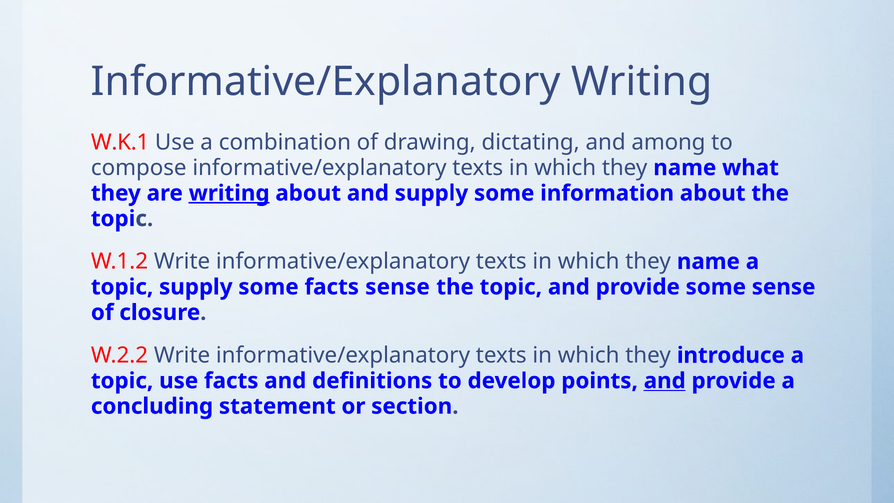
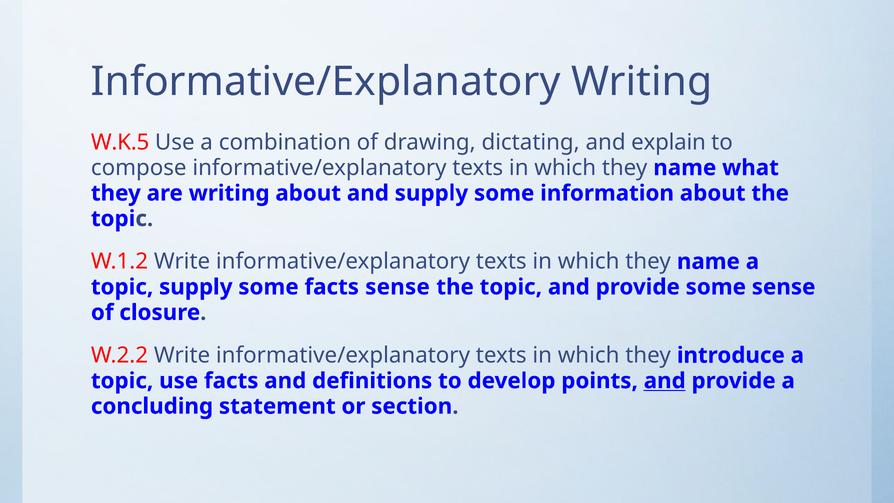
W.K.1: W.K.1 -> W.K.5
among: among -> explain
writing at (229, 193) underline: present -> none
